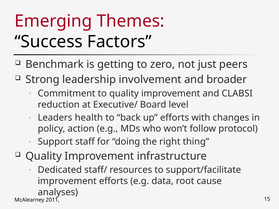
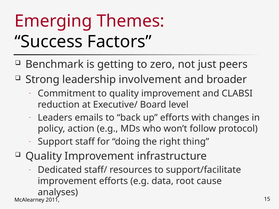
health: health -> emails
